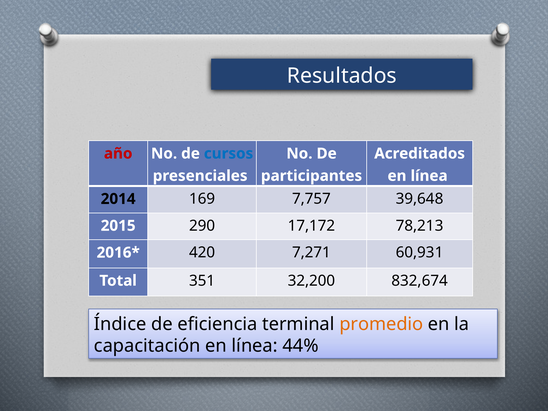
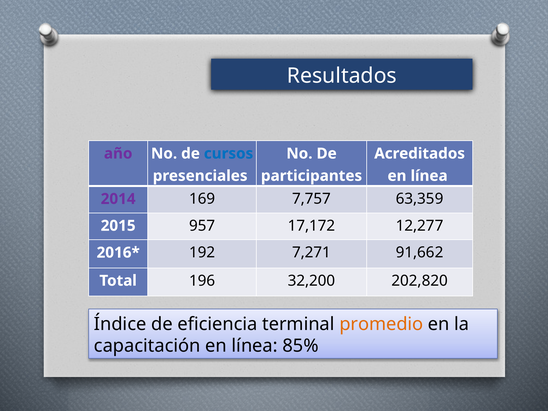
año colour: red -> purple
2014 colour: black -> purple
39,648: 39,648 -> 63,359
290: 290 -> 957
78,213: 78,213 -> 12,277
420: 420 -> 192
60,931: 60,931 -> 91,662
351: 351 -> 196
832,674: 832,674 -> 202,820
44%: 44% -> 85%
